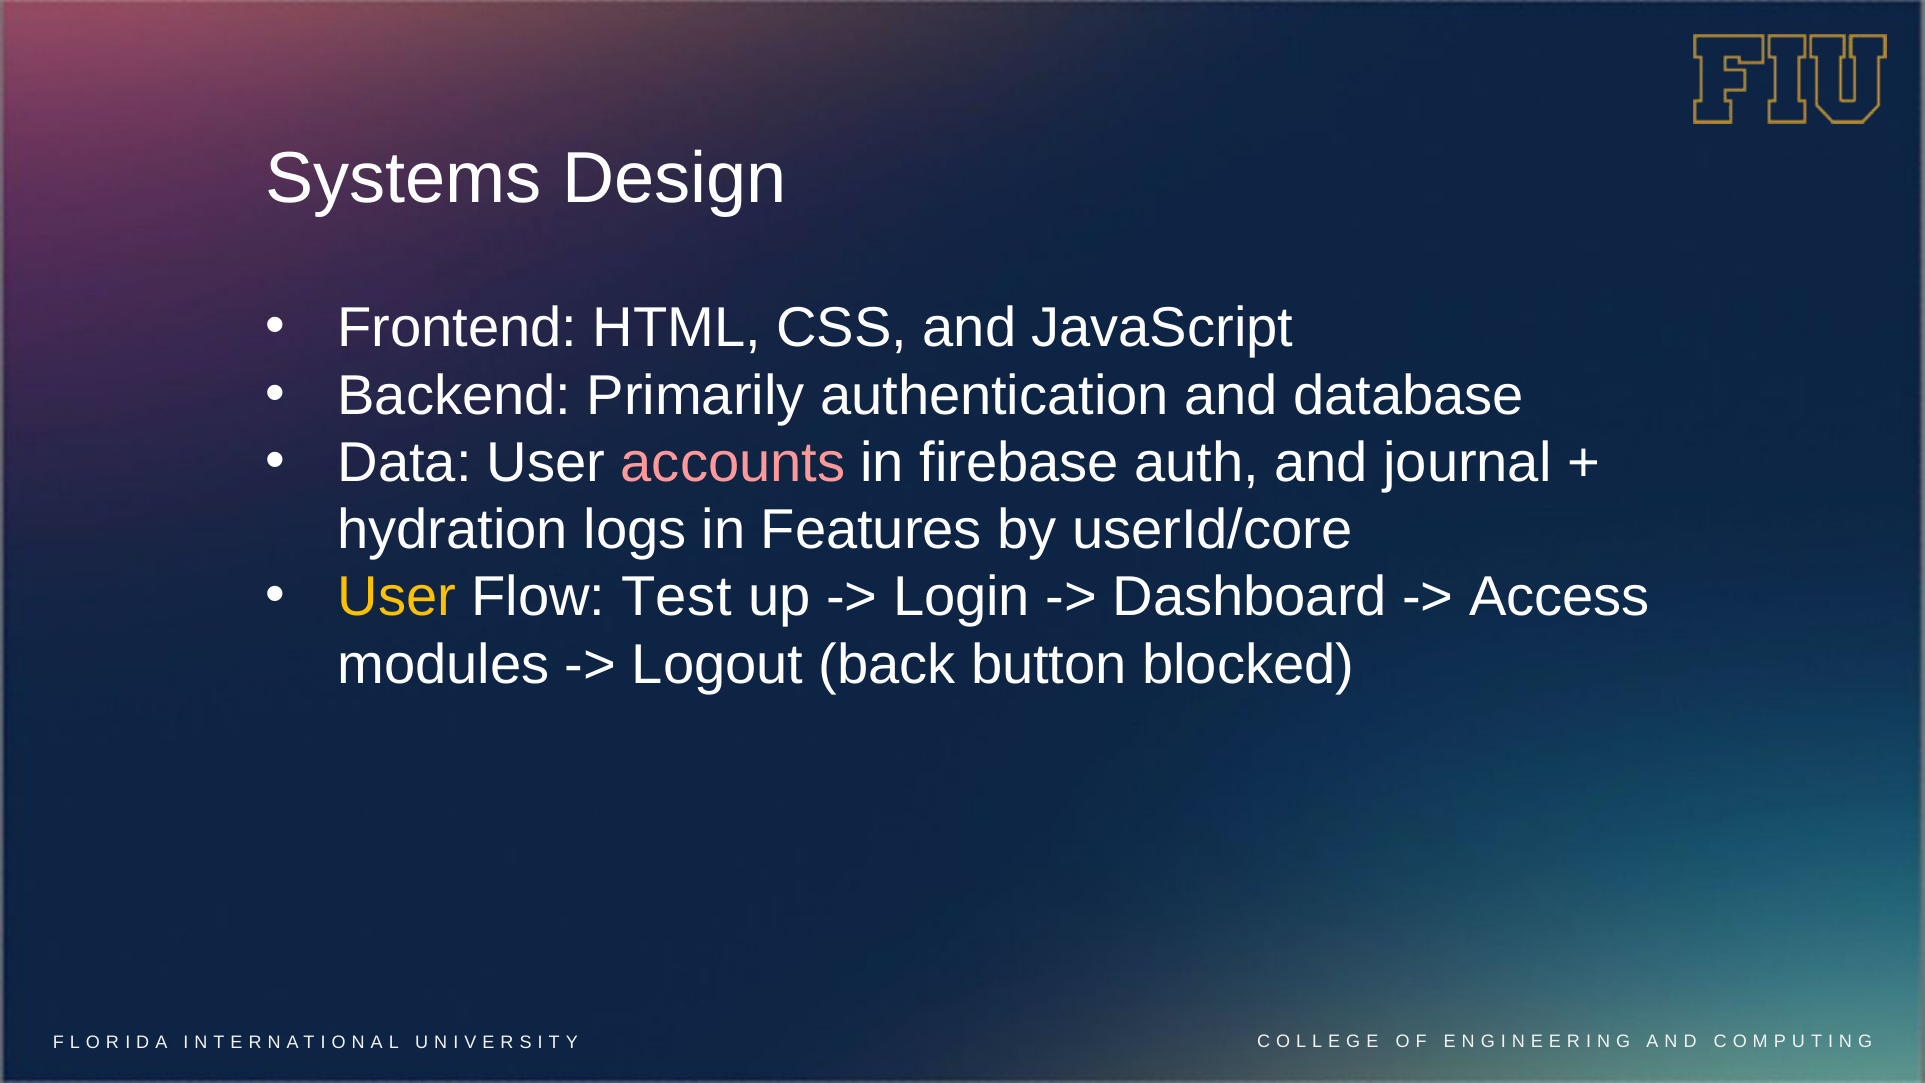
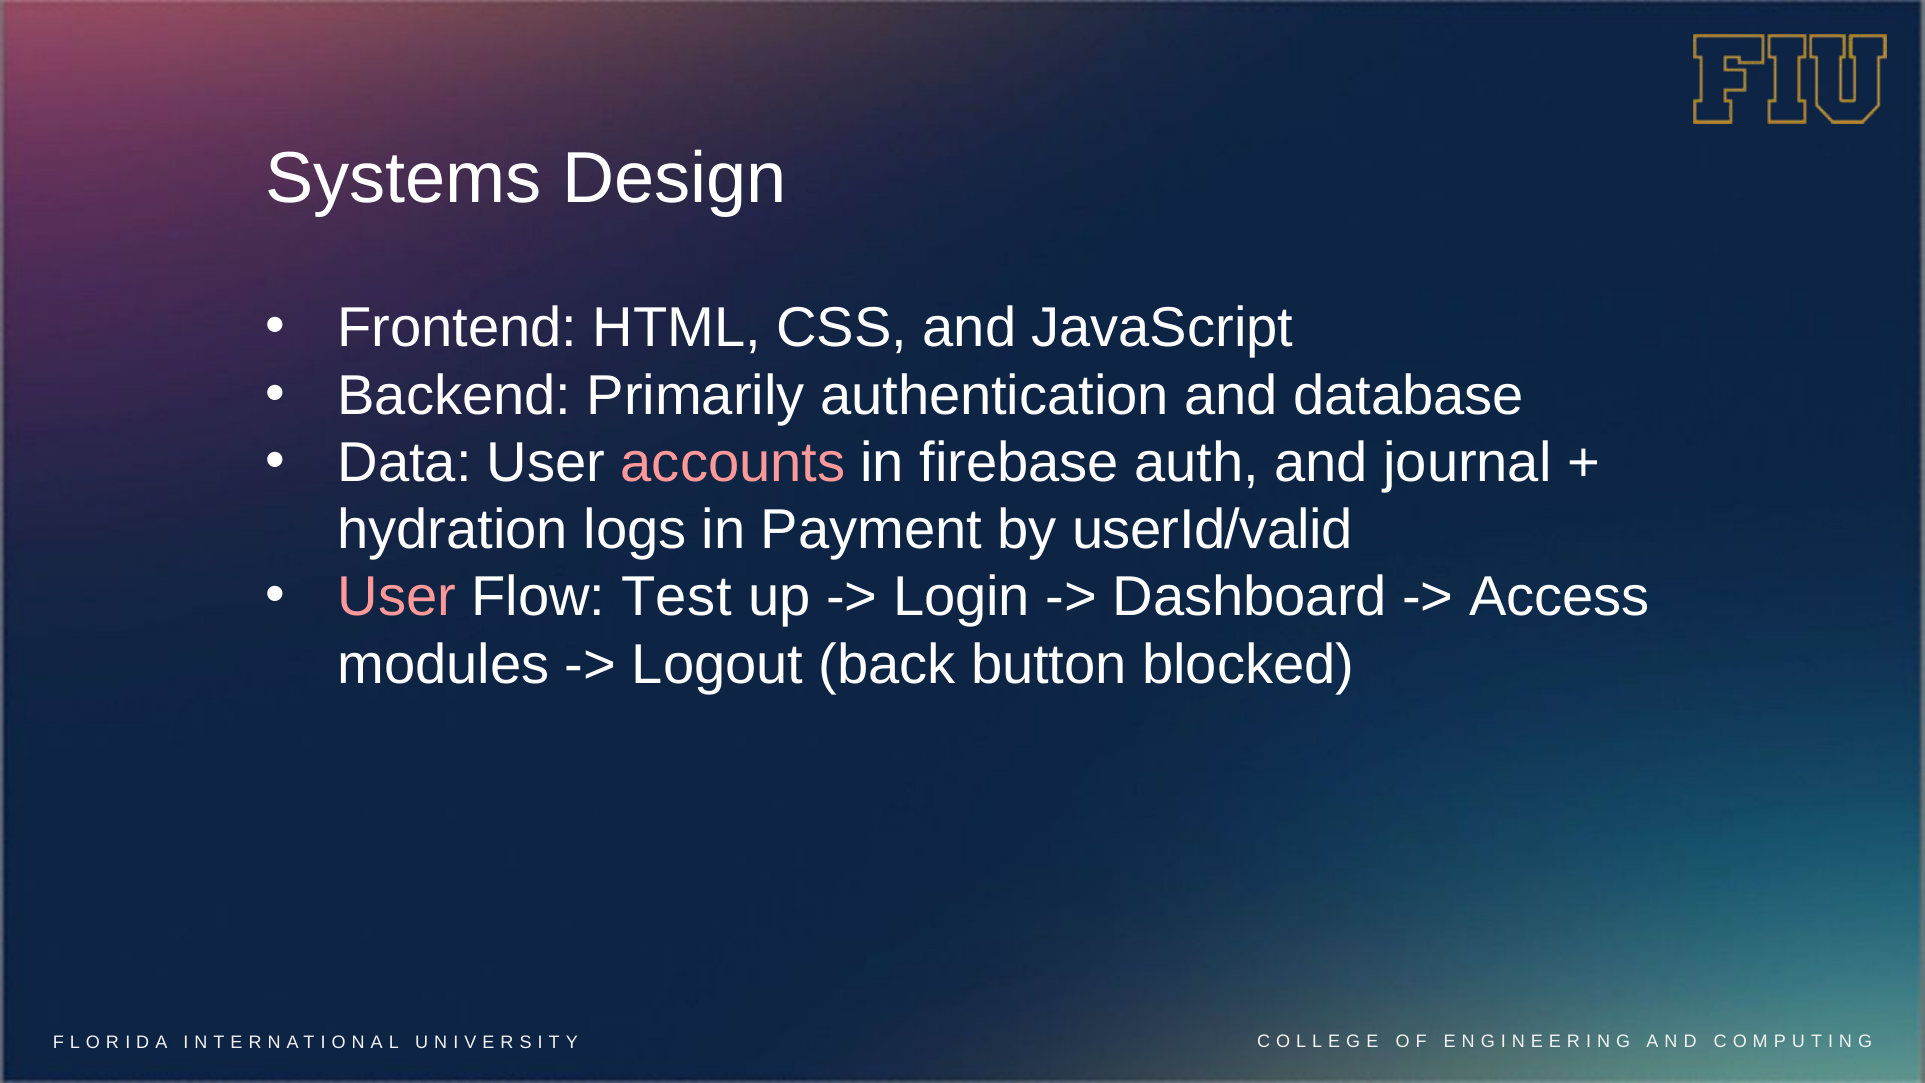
Features: Features -> Payment
userId/core: userId/core -> userId/valid
User at (397, 597) colour: yellow -> pink
